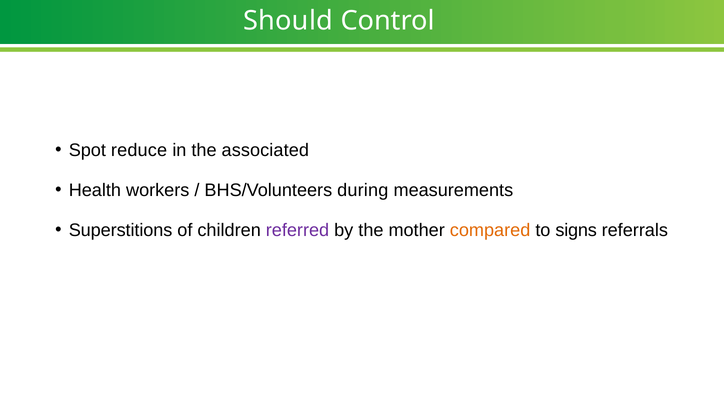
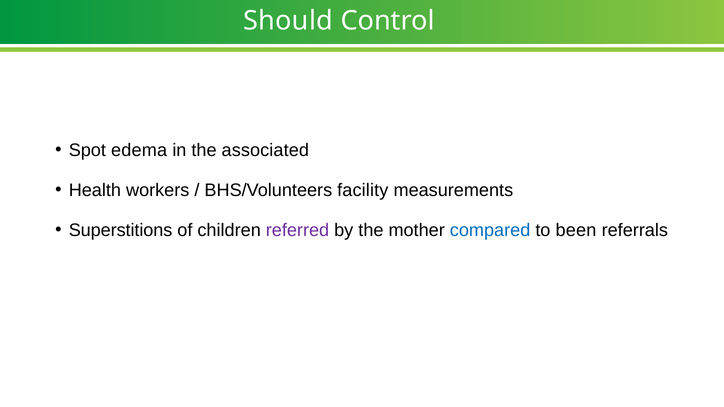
reduce: reduce -> edema
during: during -> facility
compared colour: orange -> blue
signs: signs -> been
